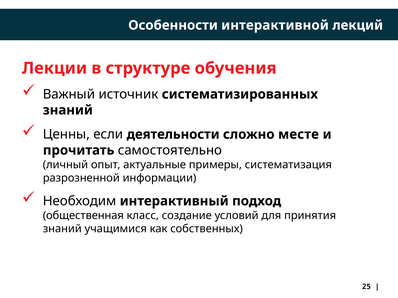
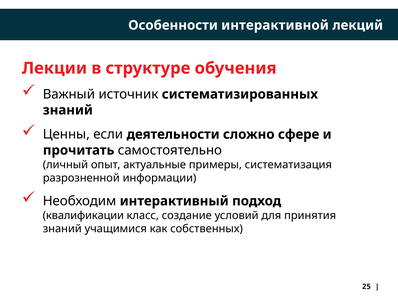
месте: месте -> сфере
общественная: общественная -> квалификации
